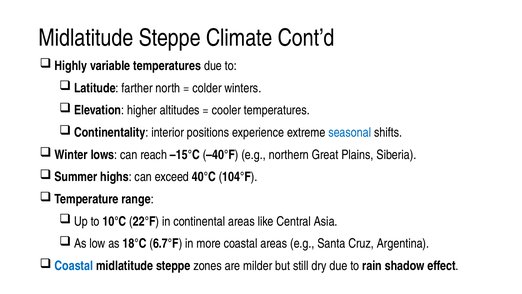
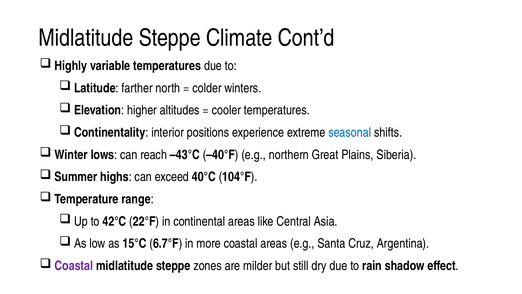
–15°C: –15°C -> –43°C
10°C: 10°C -> 42°C
18°C: 18°C -> 15°C
Coastal at (74, 265) colour: blue -> purple
